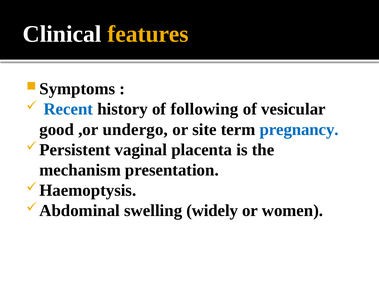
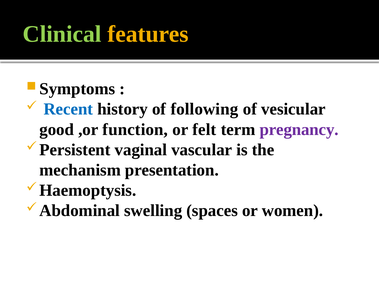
Clinical colour: white -> light green
undergo: undergo -> function
site: site -> felt
pregnancy colour: blue -> purple
placenta: placenta -> vascular
widely: widely -> spaces
